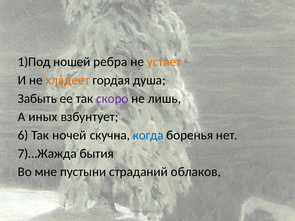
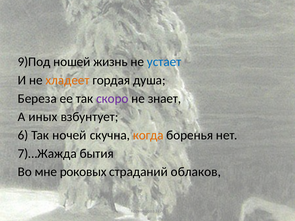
1)Под: 1)Под -> 9)Под
ребра: ребра -> жизнь
устает colour: orange -> blue
Забыть: Забыть -> Береза
лишь: лишь -> знает
когда colour: blue -> orange
пустыни: пустыни -> роковых
